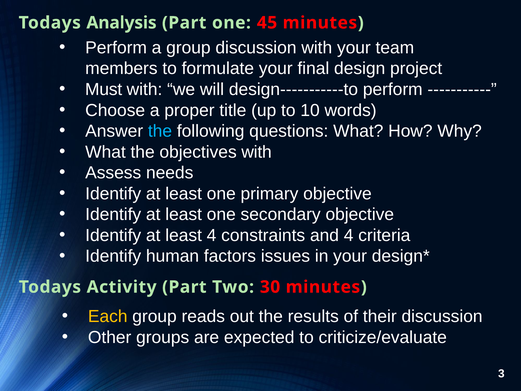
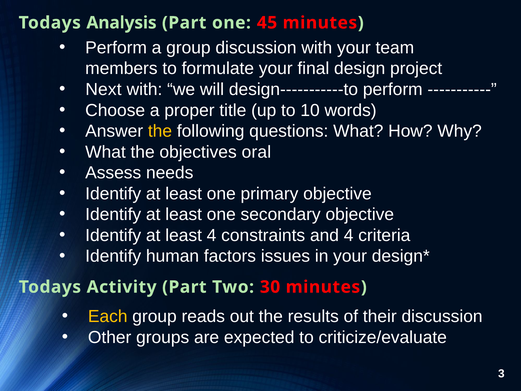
Must: Must -> Next
the at (160, 131) colour: light blue -> yellow
objectives with: with -> oral
